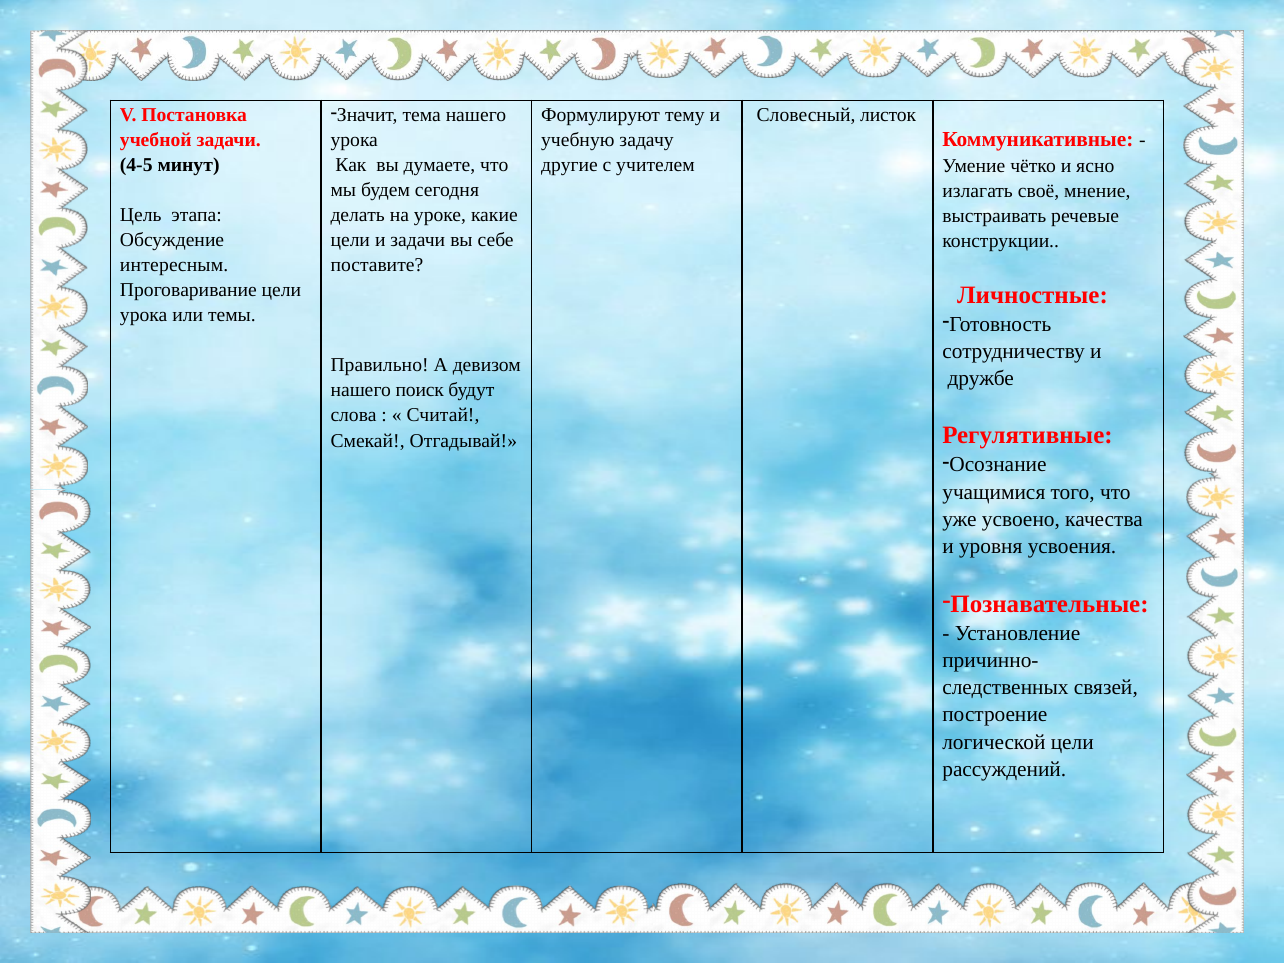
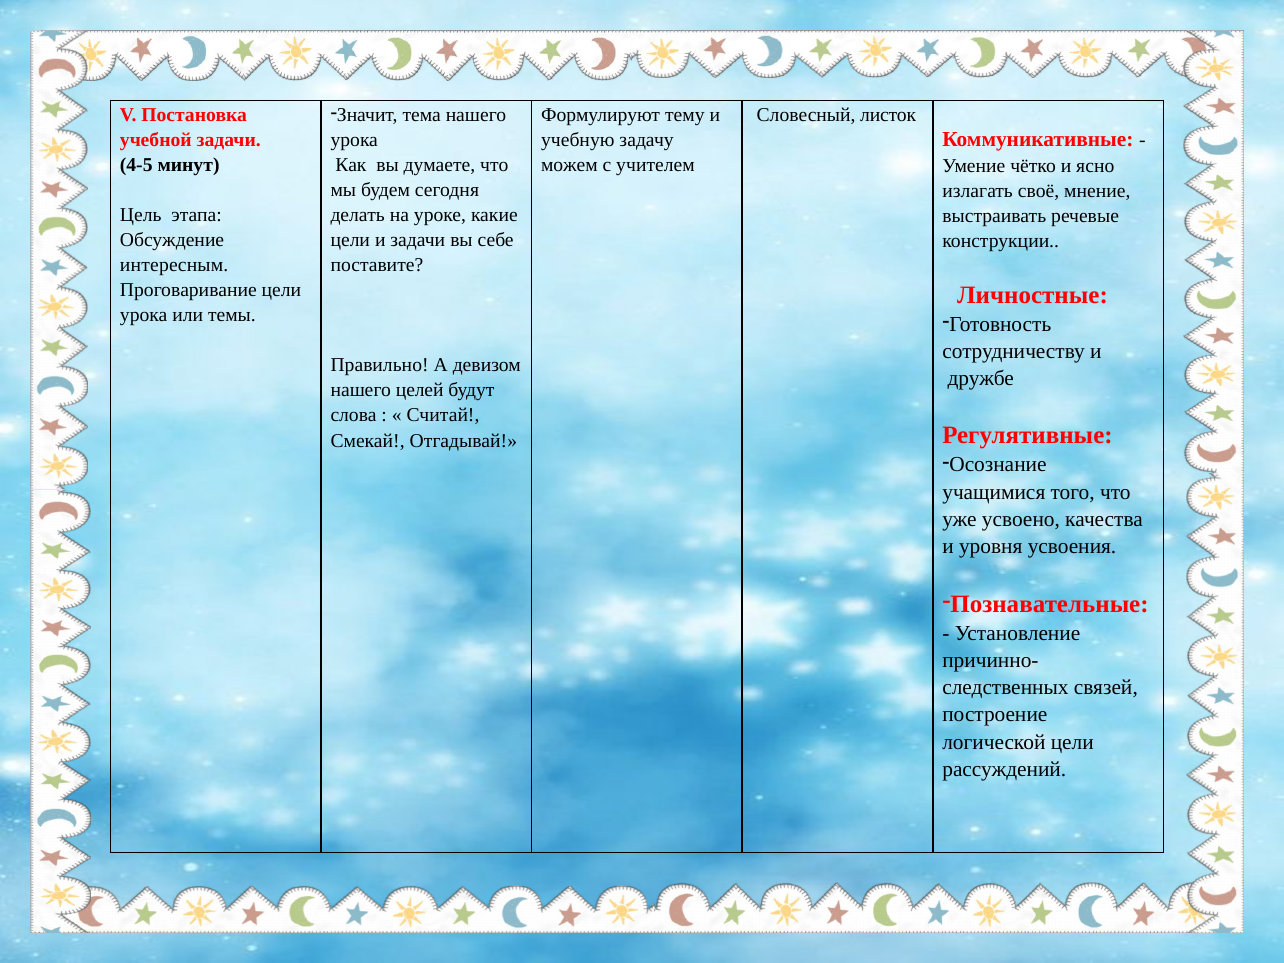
другие: другие -> можем
поиск: поиск -> целей
